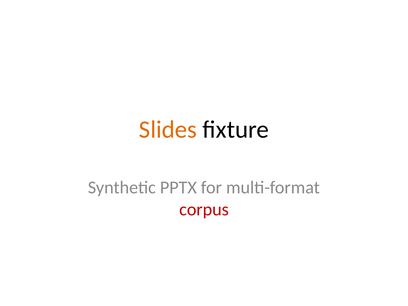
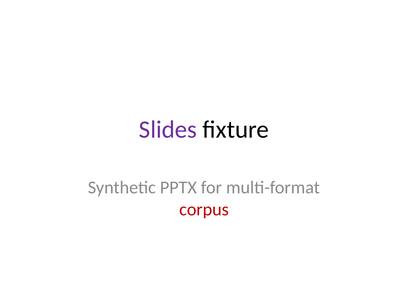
Slides colour: orange -> purple
